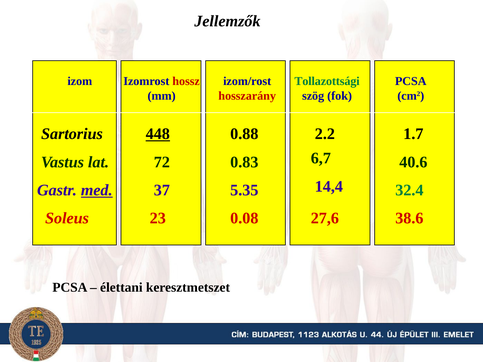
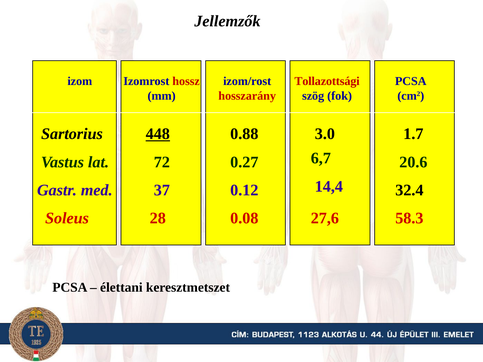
Tollazottsági colour: green -> red
2.2: 2.2 -> 3.0
0.83: 0.83 -> 0.27
40.6: 40.6 -> 20.6
med underline: present -> none
5.35: 5.35 -> 0.12
32.4 colour: green -> black
23: 23 -> 28
38.6: 38.6 -> 58.3
